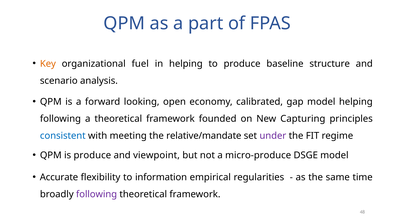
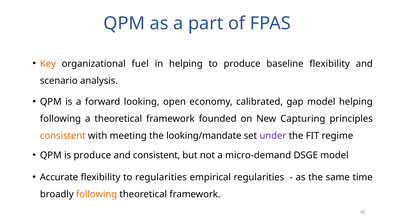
baseline structure: structure -> flexibility
consistent at (63, 136) colour: blue -> orange
relative/mandate: relative/mandate -> looking/mandate
and viewpoint: viewpoint -> consistent
micro-produce: micro-produce -> micro-demand
to information: information -> regularities
following at (97, 194) colour: purple -> orange
